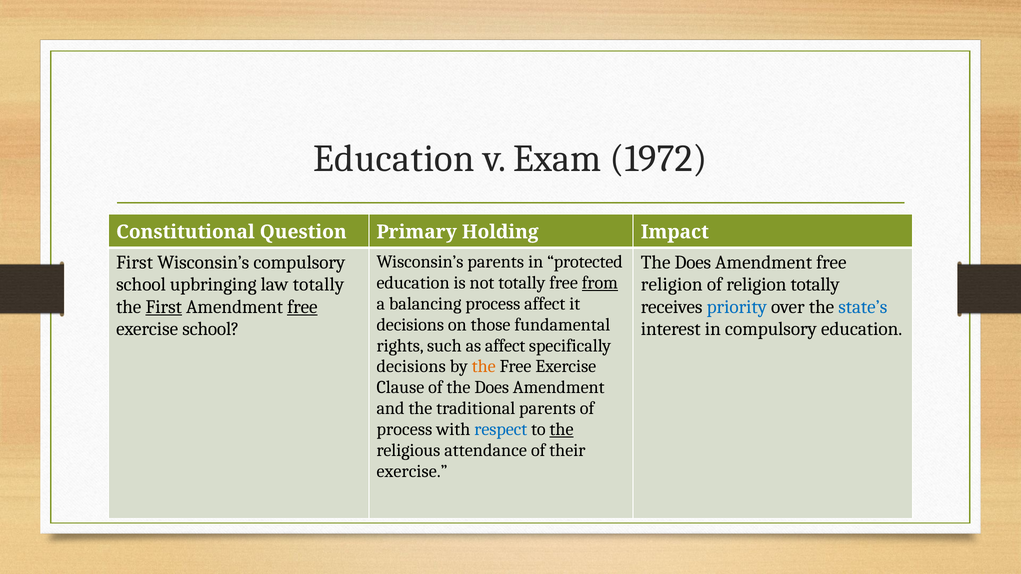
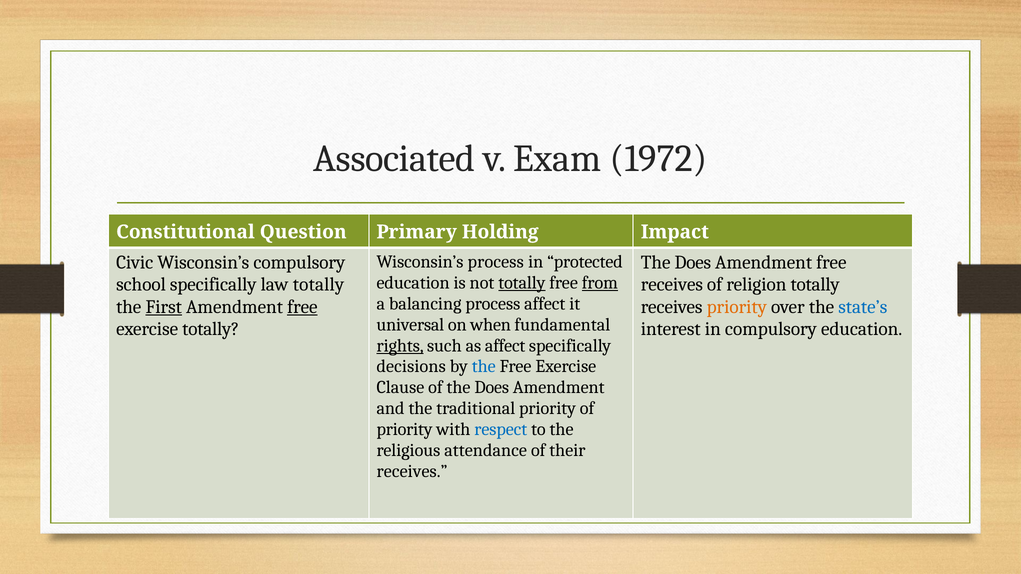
Education at (394, 159): Education -> Associated
Wisconsin’s parents: parents -> process
First at (135, 263): First -> Civic
totally at (522, 283) underline: none -> present
school upbringing: upbringing -> specifically
religion at (672, 285): religion -> receives
priority at (737, 307) colour: blue -> orange
decisions at (410, 325): decisions -> universal
those: those -> when
exercise school: school -> totally
rights underline: none -> present
the at (484, 367) colour: orange -> blue
traditional parents: parents -> priority
process at (404, 429): process -> priority
the at (562, 429) underline: present -> none
exercise at (412, 471): exercise -> receives
